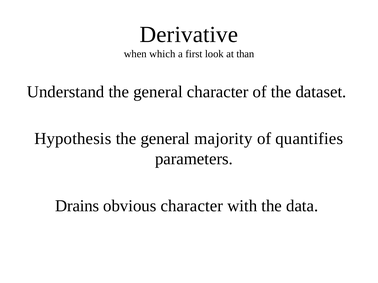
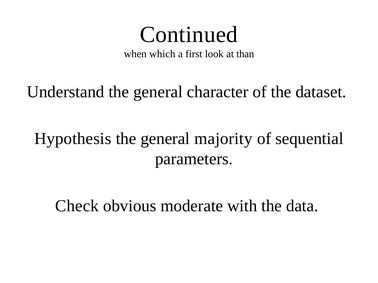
Derivative: Derivative -> Continued
quantifies: quantifies -> sequential
Drains: Drains -> Check
obvious character: character -> moderate
